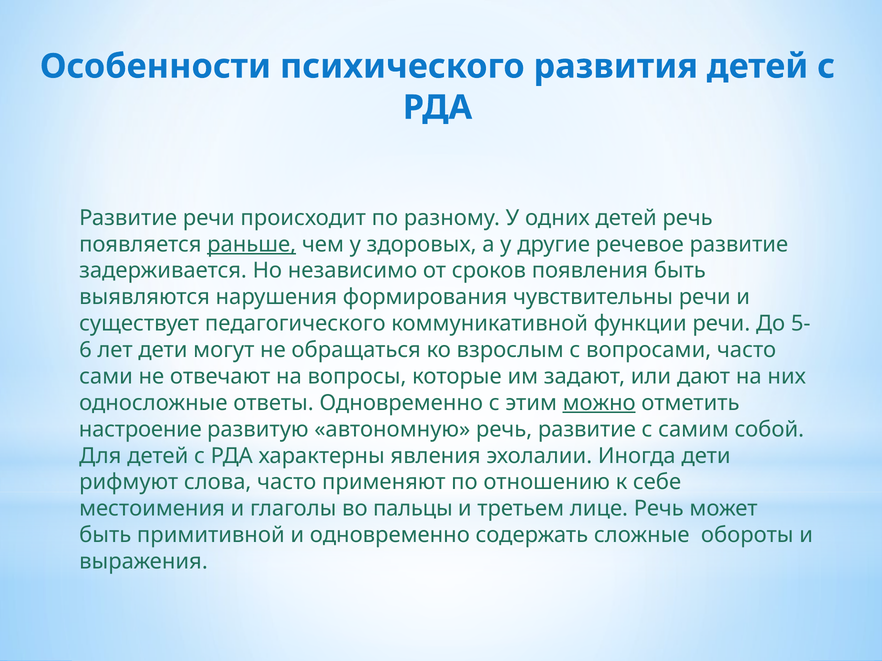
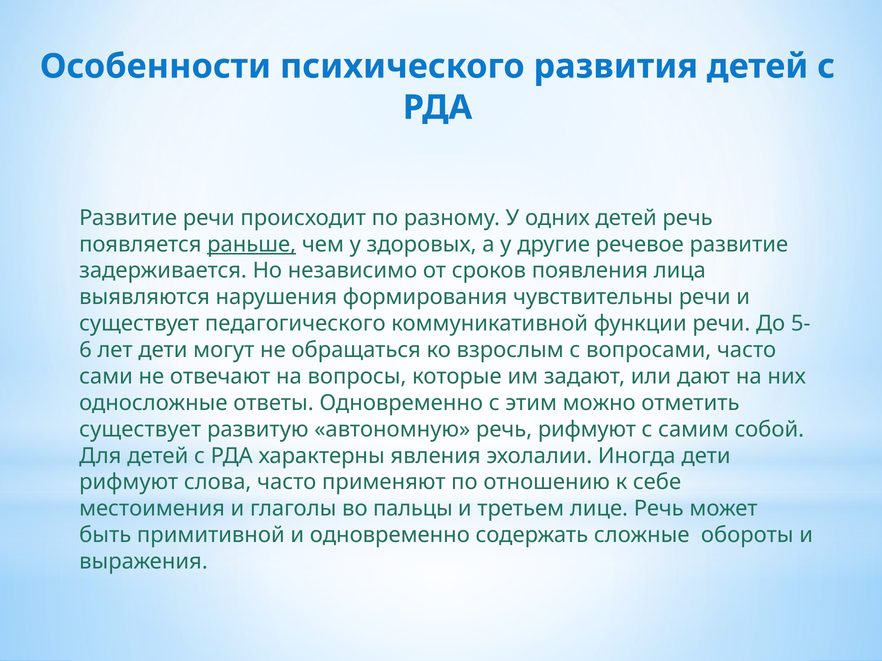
появления быть: быть -> лица
можно underline: present -> none
настроение at (140, 430): настроение -> существует
речь развитие: развитие -> рифмуют
